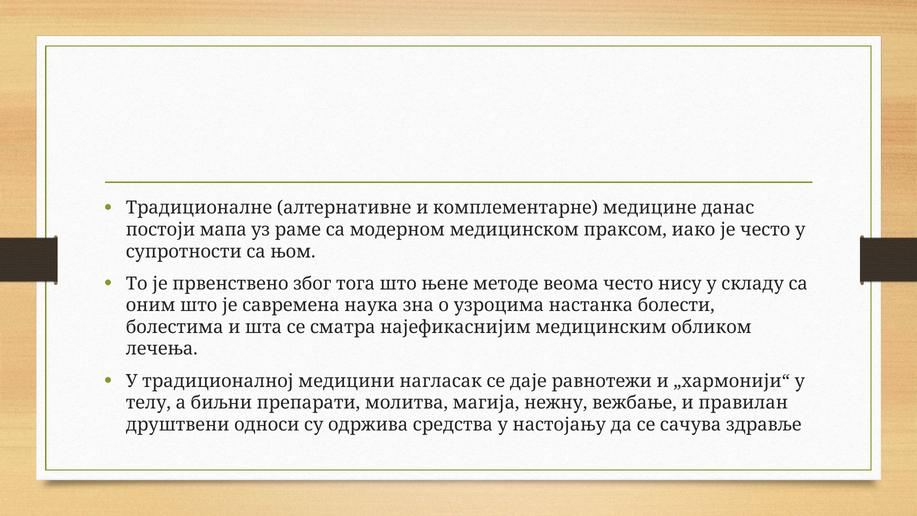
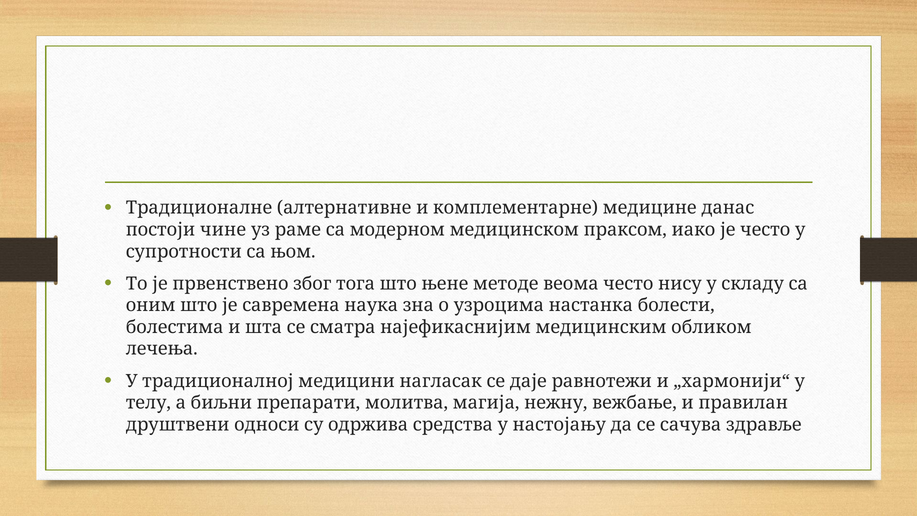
мапа: мапа -> чине
